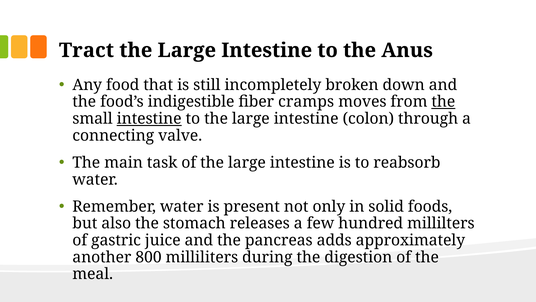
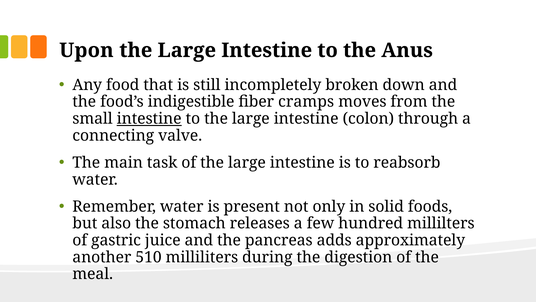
Tract: Tract -> Upon
the at (443, 102) underline: present -> none
800: 800 -> 510
